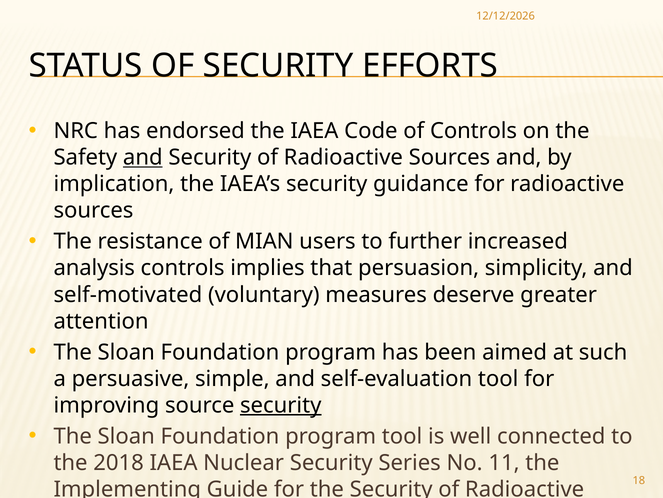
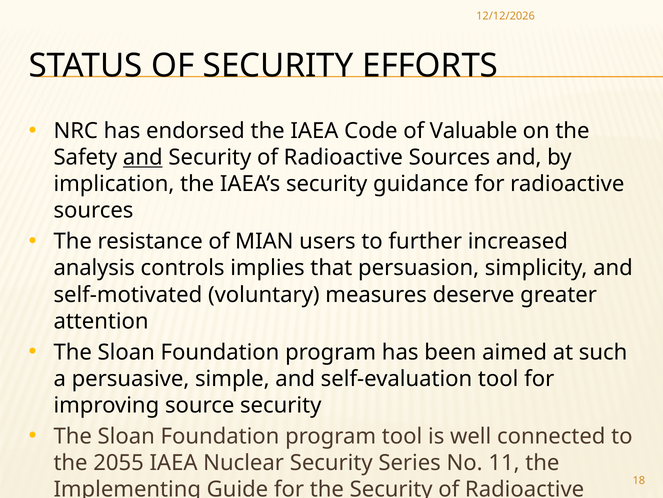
of Controls: Controls -> Valuable
security at (281, 405) underline: present -> none
2018: 2018 -> 2055
